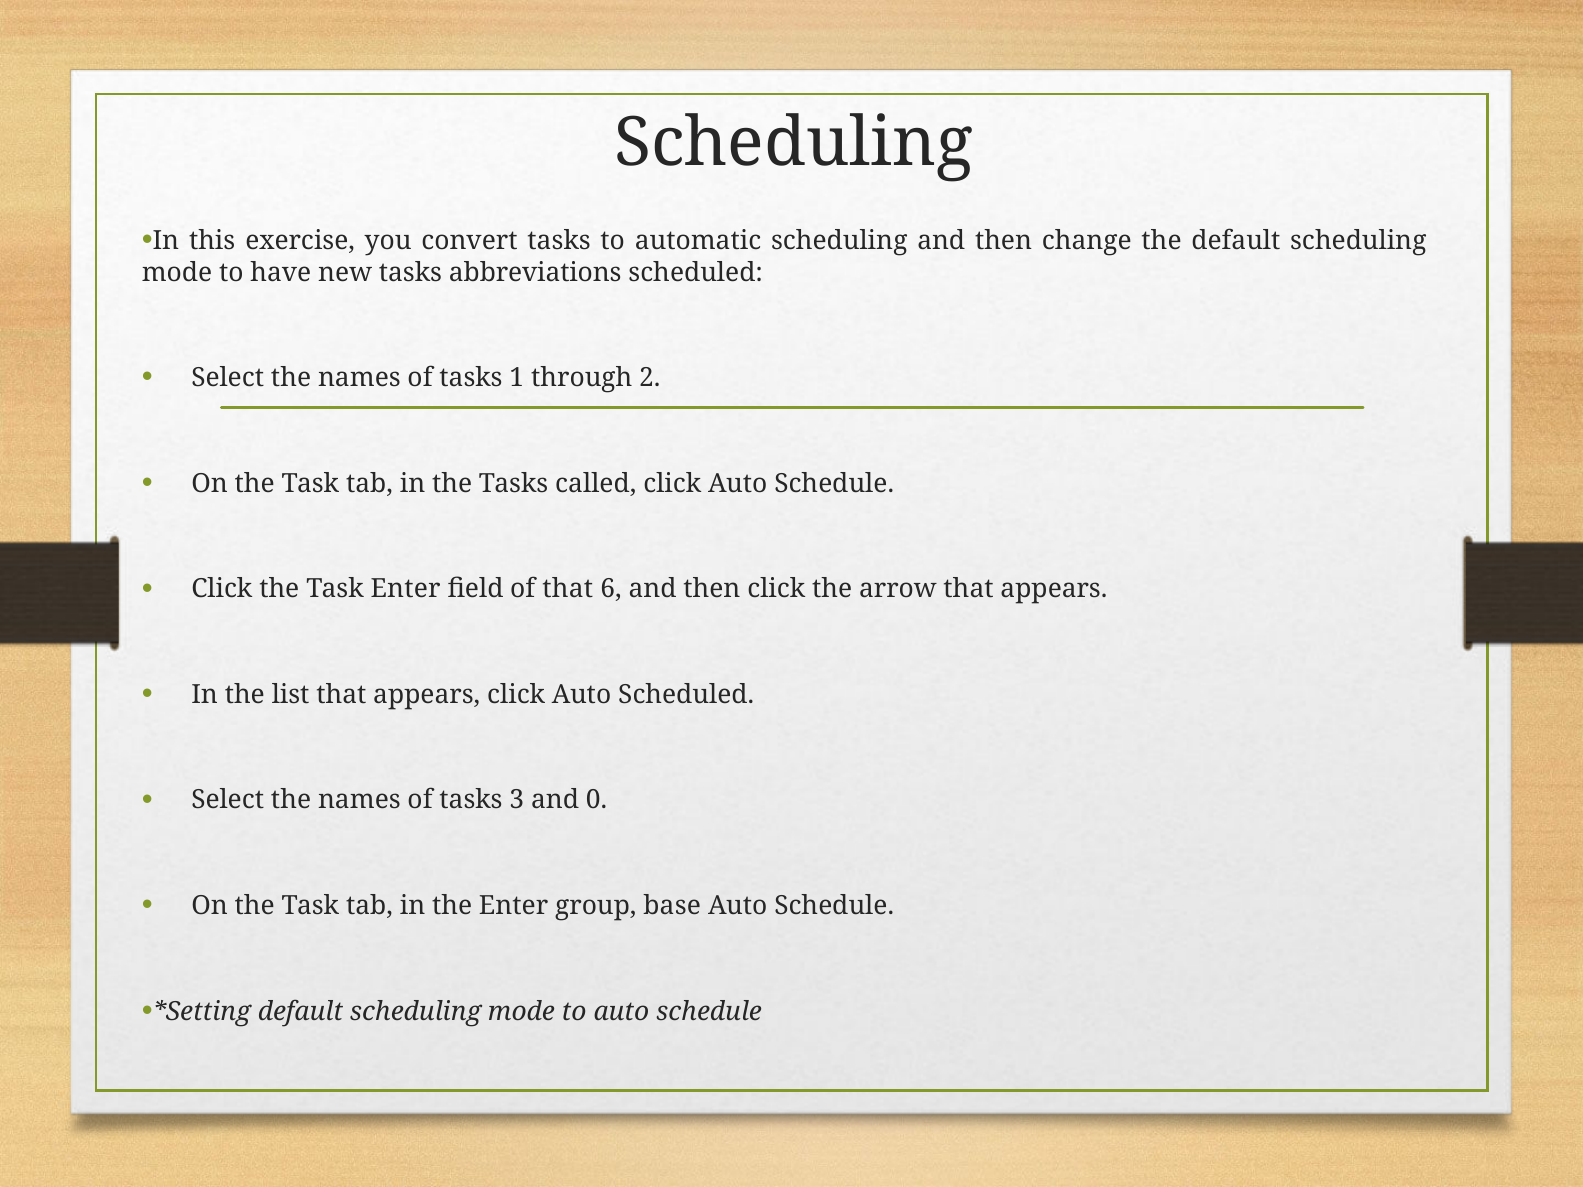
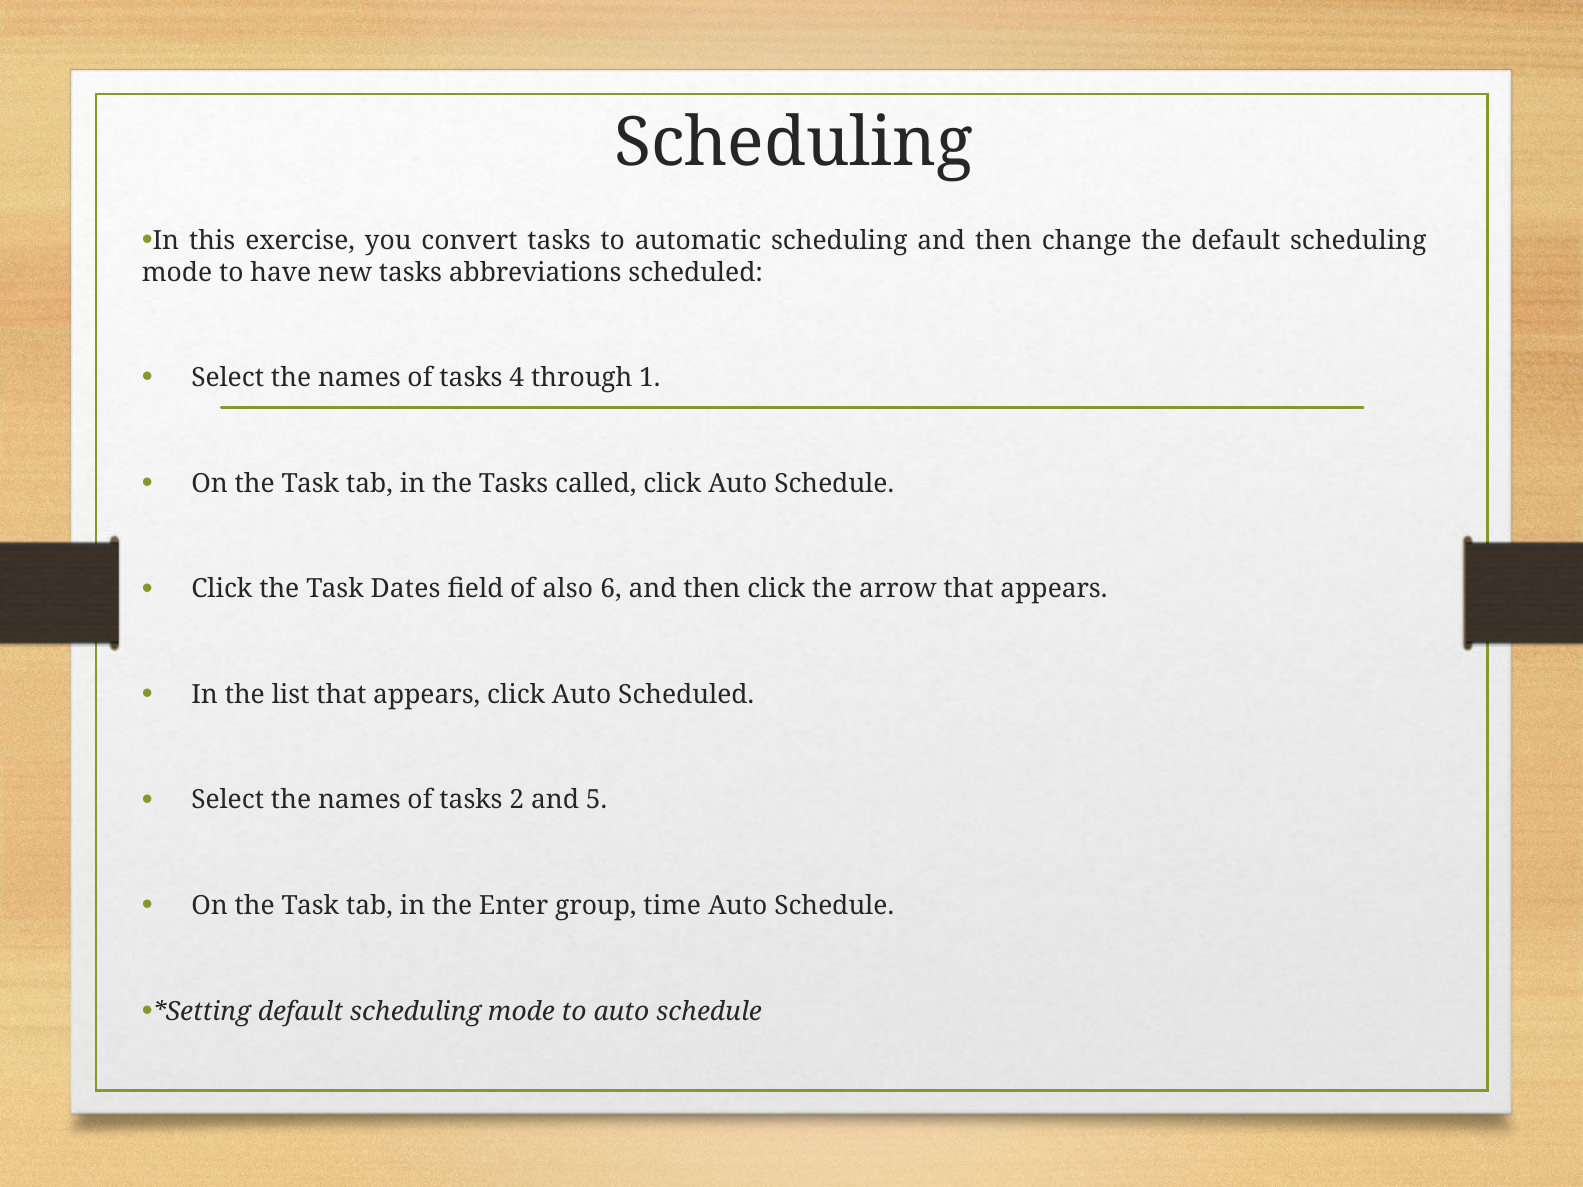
1: 1 -> 4
2: 2 -> 1
Task Enter: Enter -> Dates
of that: that -> also
3: 3 -> 2
0: 0 -> 5
base: base -> time
